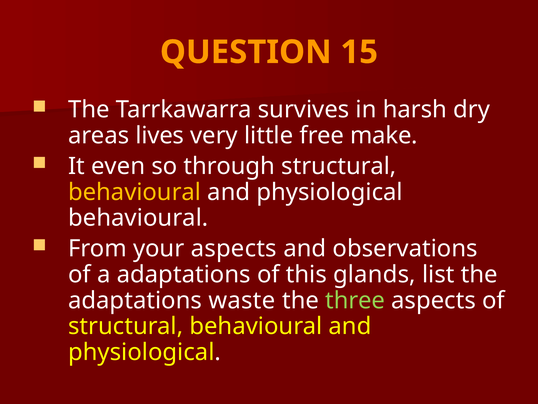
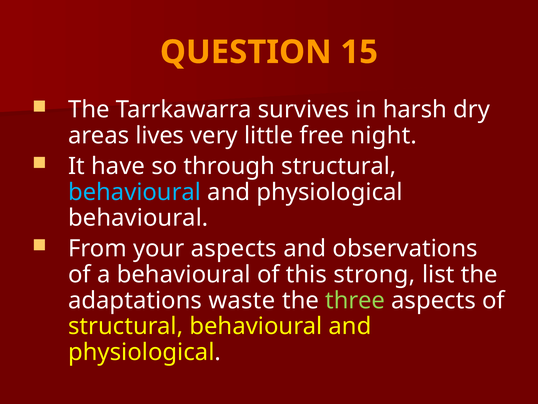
make: make -> night
even: even -> have
behavioural at (135, 192) colour: yellow -> light blue
a adaptations: adaptations -> behavioural
glands: glands -> strong
